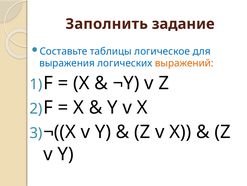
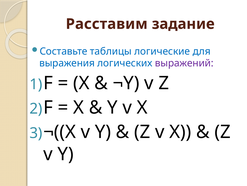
Заполнить: Заполнить -> Расставим
логическое: логическое -> логические
выражений colour: orange -> purple
